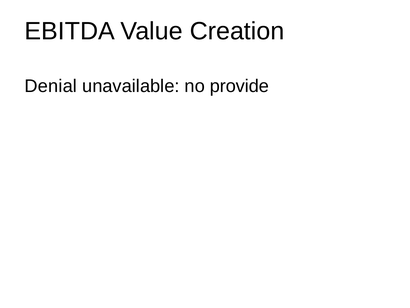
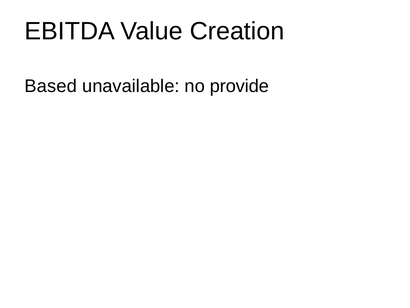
Denial: Denial -> Based
